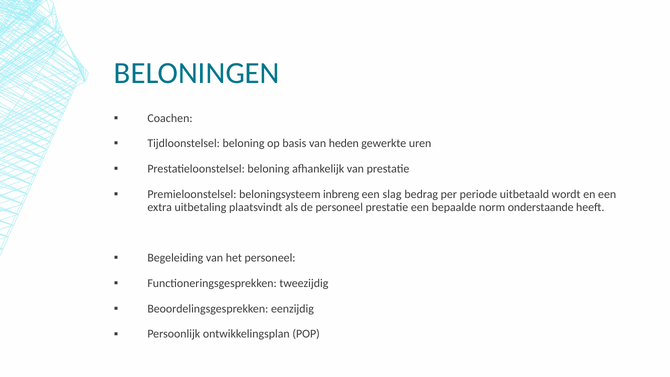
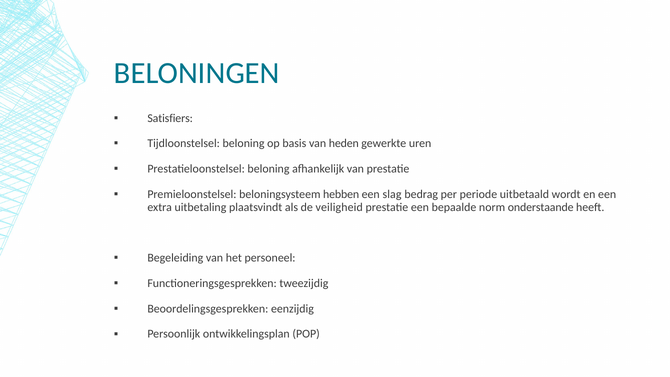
Coachen: Coachen -> Satisfiers
inbreng: inbreng -> hebben
de personeel: personeel -> veiligheid
